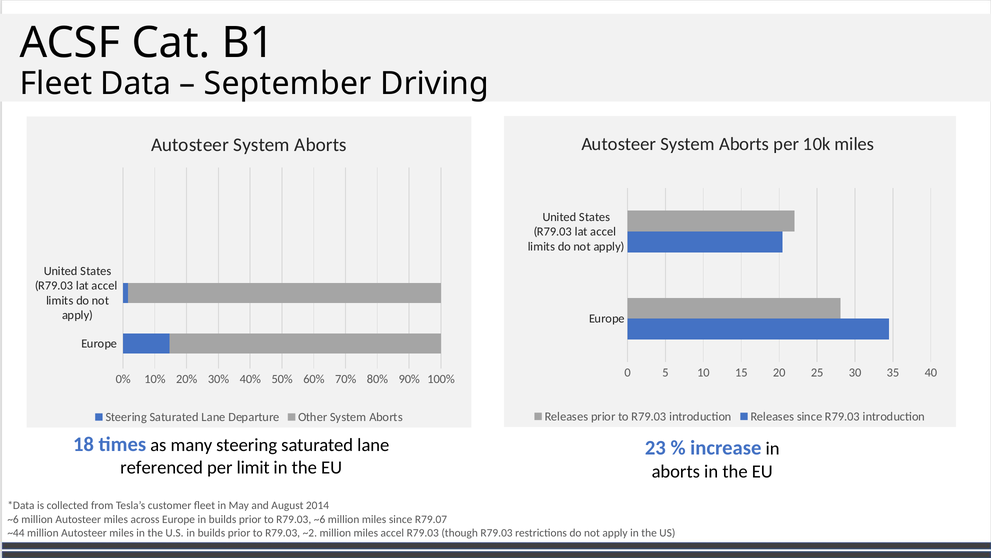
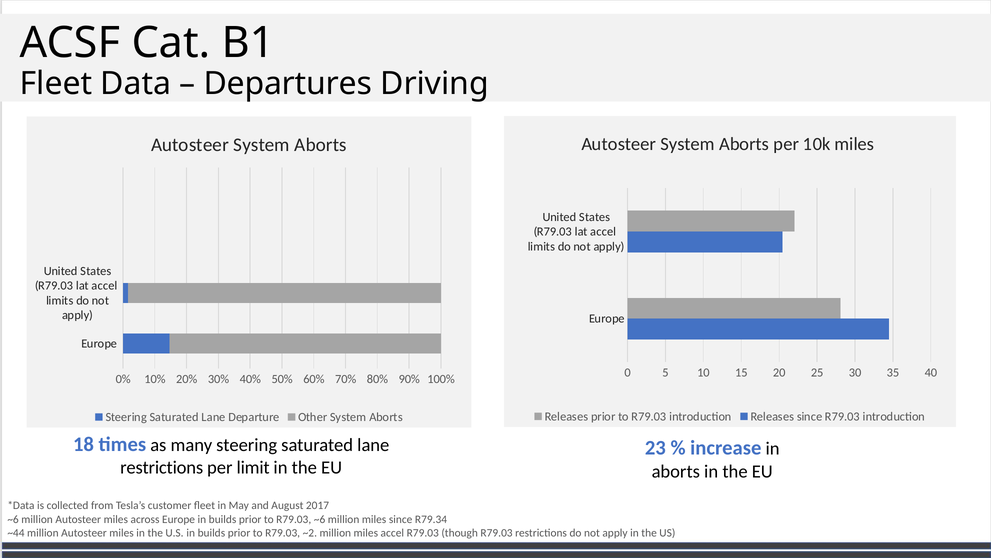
September: September -> Departures
referenced at (162, 467): referenced -> restrictions
2014: 2014 -> 2017
R79.07: R79.07 -> R79.34
